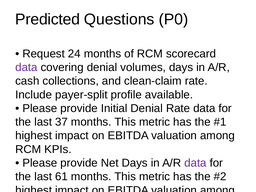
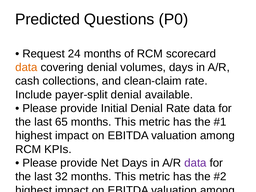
data at (26, 67) colour: purple -> orange
payer-split profile: profile -> denial
37: 37 -> 65
61: 61 -> 32
